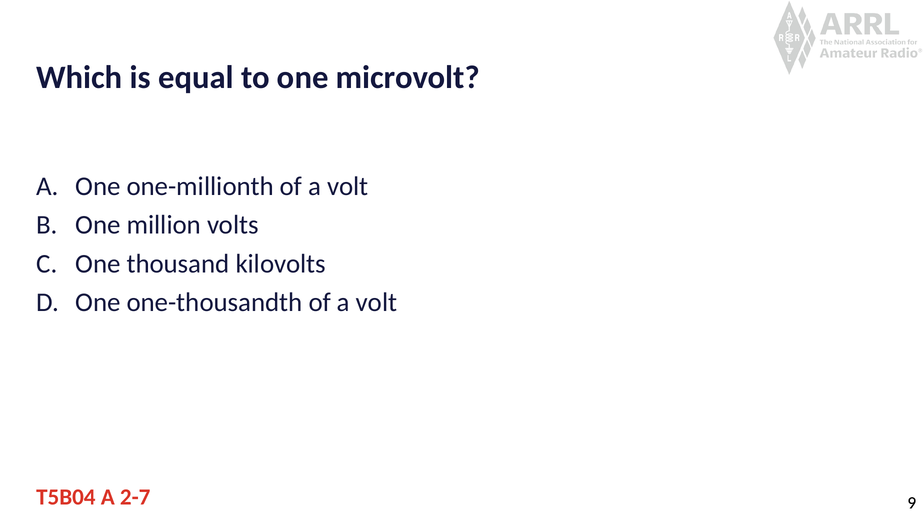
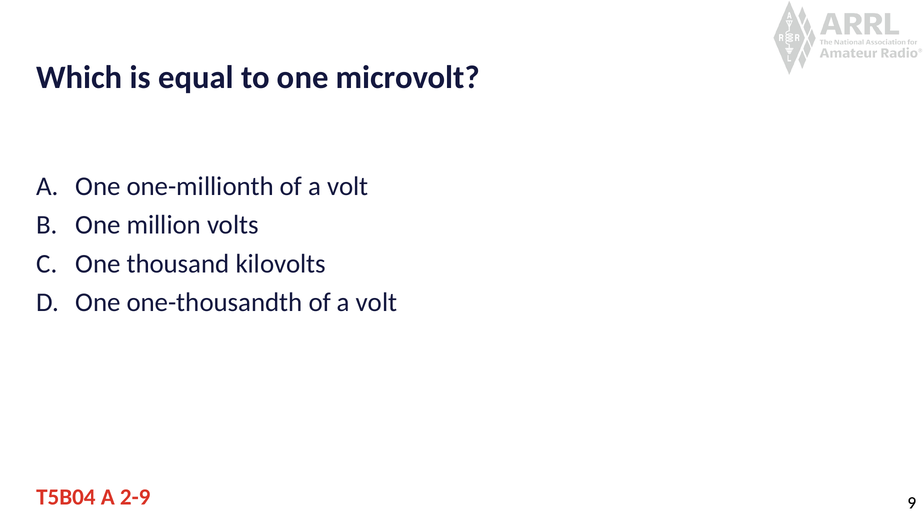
2-7: 2-7 -> 2-9
